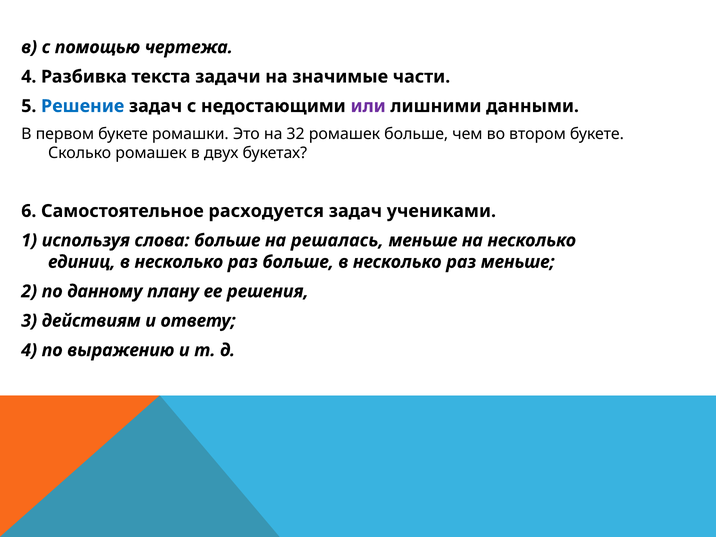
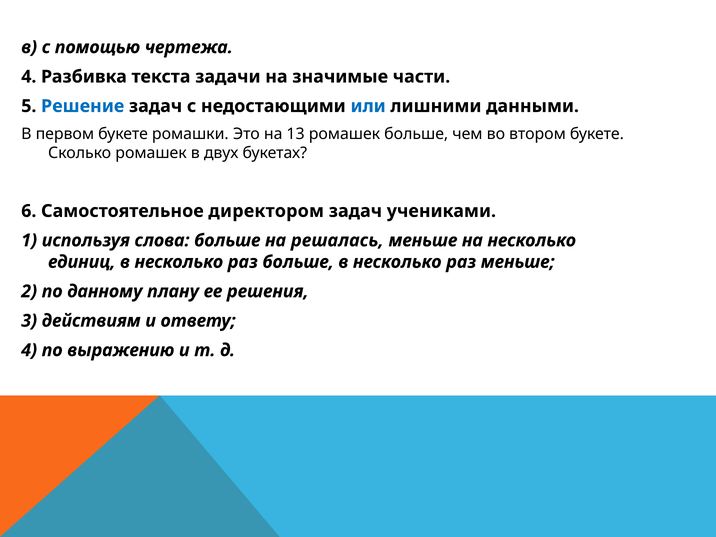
или colour: purple -> blue
32: 32 -> 13
расходуется: расходуется -> директором
